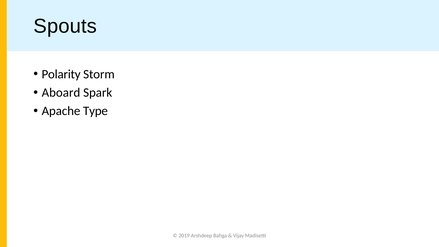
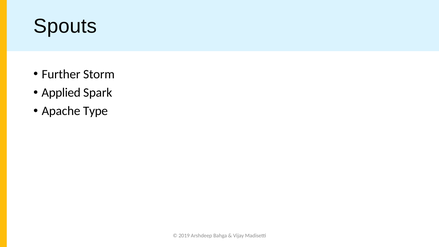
Polarity: Polarity -> Further
Aboard: Aboard -> Applied
